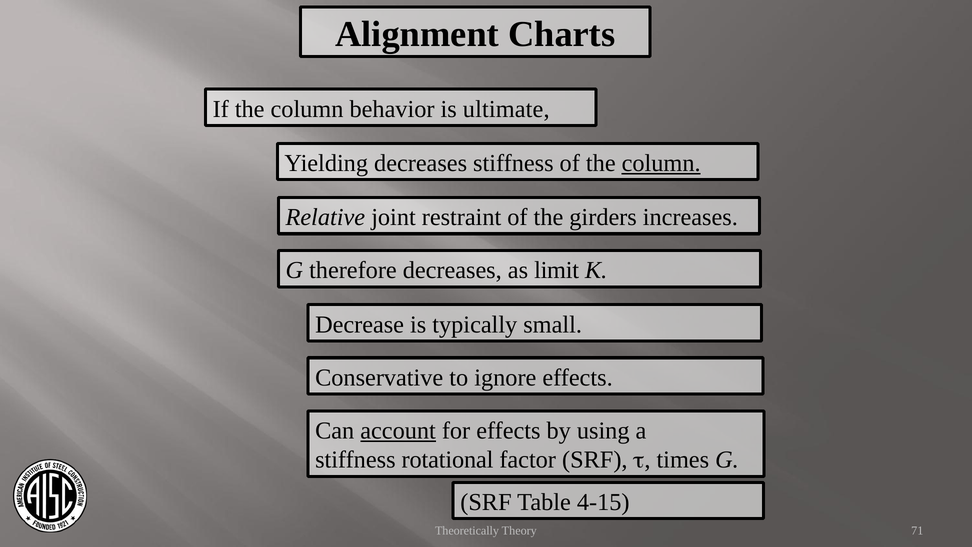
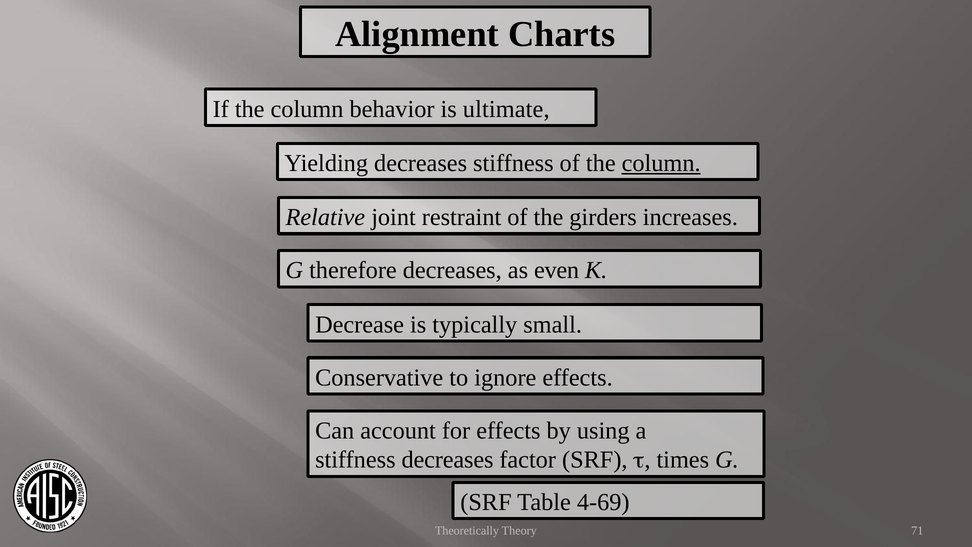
limit: limit -> even
account underline: present -> none
stiffness rotational: rotational -> decreases
4-15: 4-15 -> 4-69
